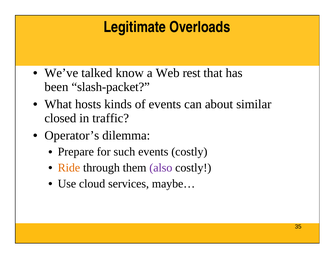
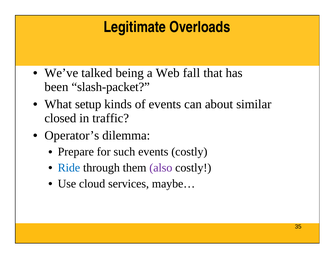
know: know -> being
rest: rest -> fall
hosts: hosts -> setup
Ride colour: orange -> blue
